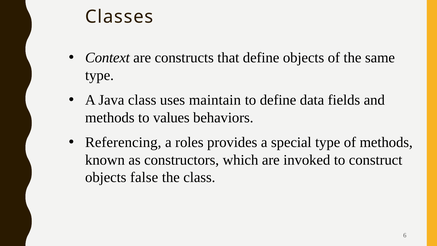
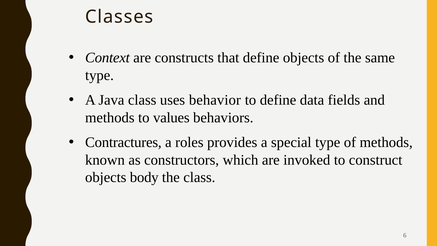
maintain: maintain -> behavior
Referencing: Referencing -> Contractures
false: false -> body
